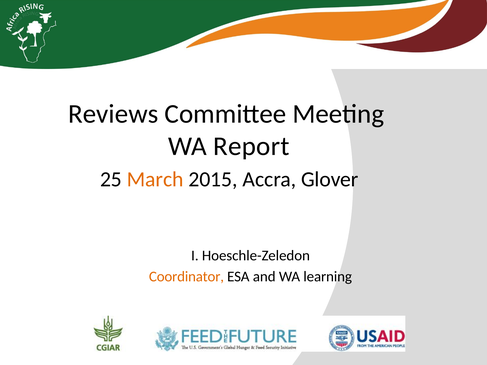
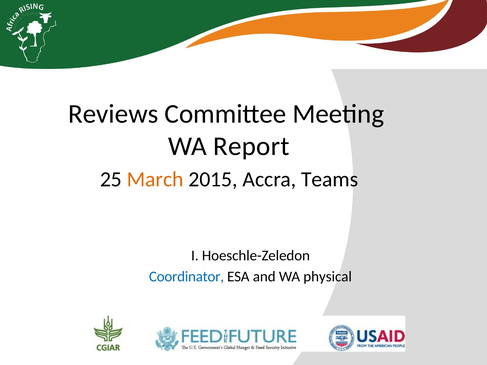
Glover: Glover -> Teams
Coordinator colour: orange -> blue
learning: learning -> physical
